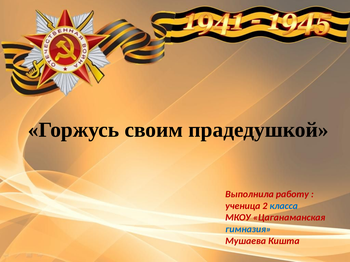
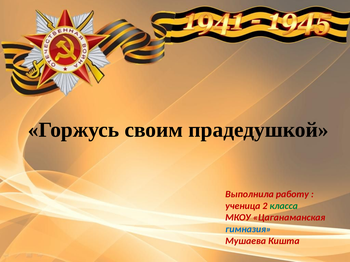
класса colour: blue -> green
